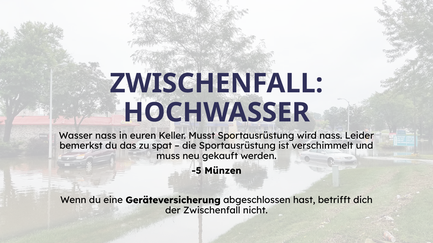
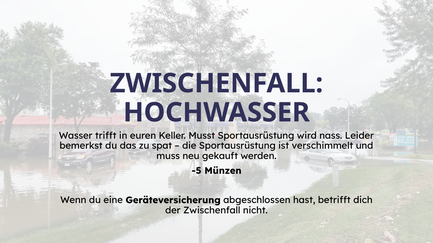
Wasser nass: nass -> trifft
